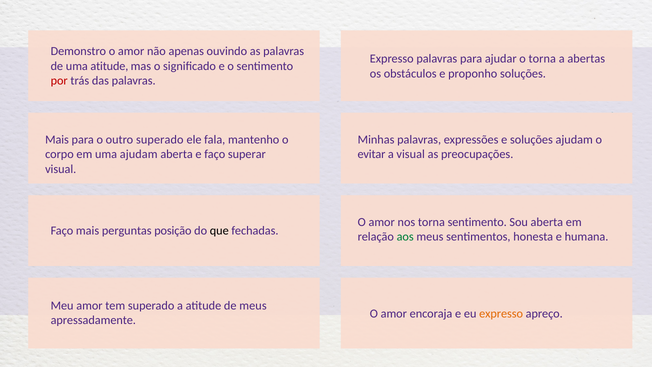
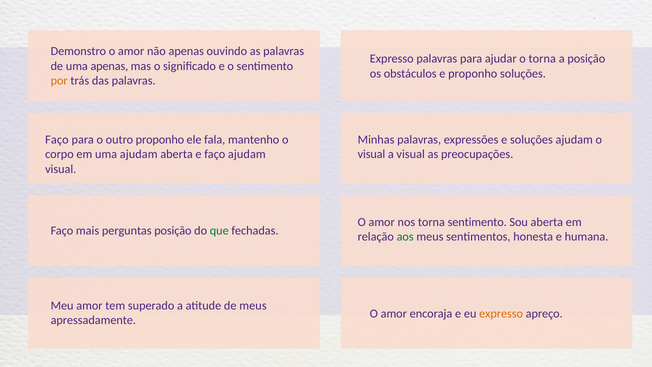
a abertas: abertas -> posição
uma atitude: atitude -> apenas
por colour: red -> orange
Mais at (57, 140): Mais -> Faço
outro superado: superado -> proponho
faço superar: superar -> ajudam
evitar at (372, 154): evitar -> visual
que colour: black -> green
